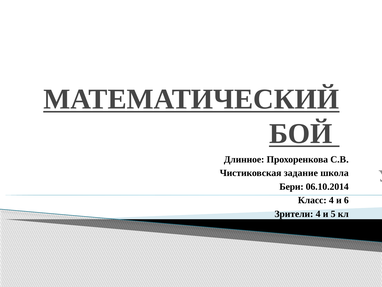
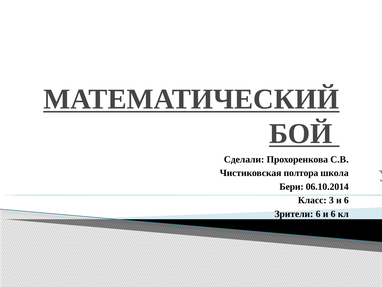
Длинное: Длинное -> Сделали
задание: задание -> полтора
Класс 4: 4 -> 3
Зрители 4: 4 -> 6
5 at (333, 213): 5 -> 6
